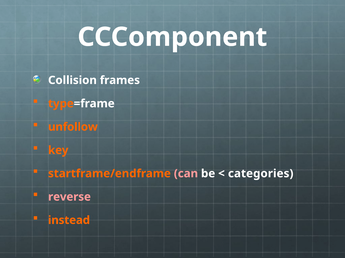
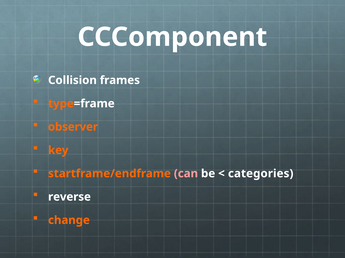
unfollow: unfollow -> observer
reverse colour: pink -> white
instead: instead -> change
